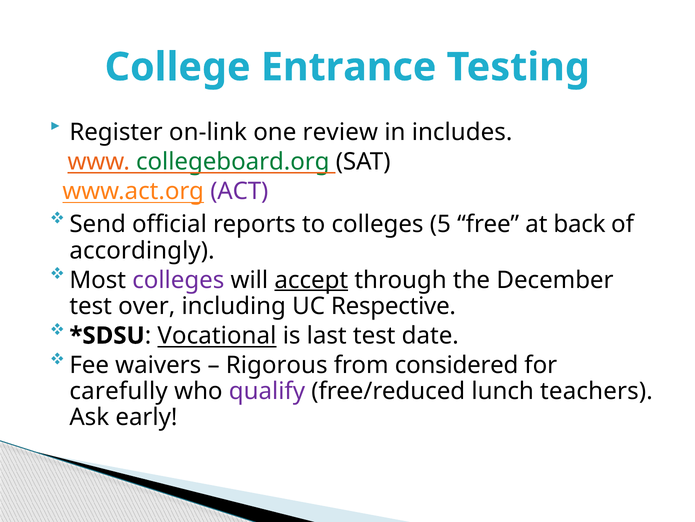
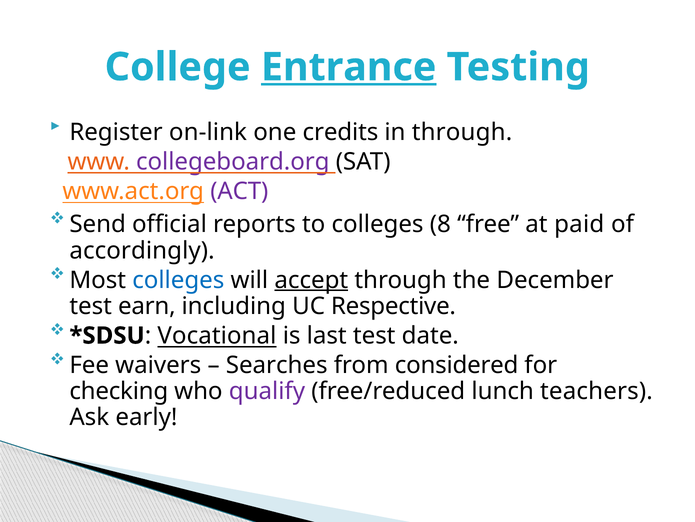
Entrance underline: none -> present
review: review -> credits
in includes: includes -> through
collegeboard.org colour: green -> purple
5: 5 -> 8
back: back -> paid
colleges at (178, 280) colour: purple -> blue
over: over -> earn
Rigorous: Rigorous -> Searches
carefully: carefully -> checking
